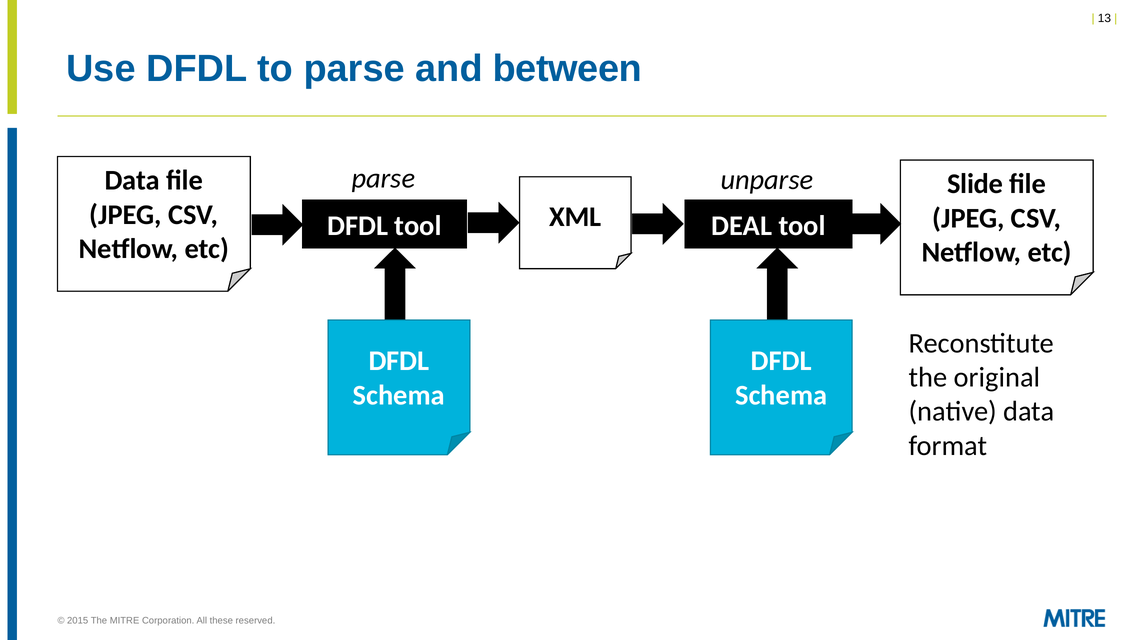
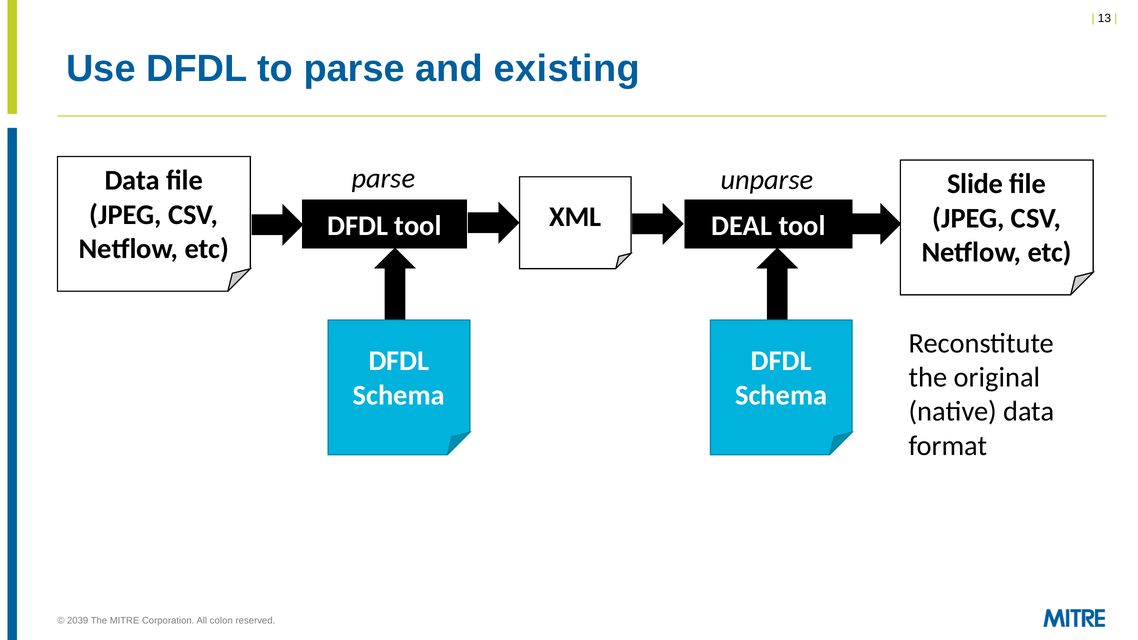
between: between -> existing
2015: 2015 -> 2039
these: these -> colon
